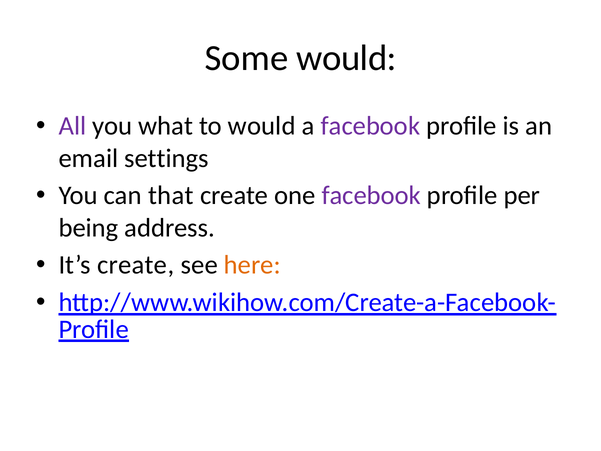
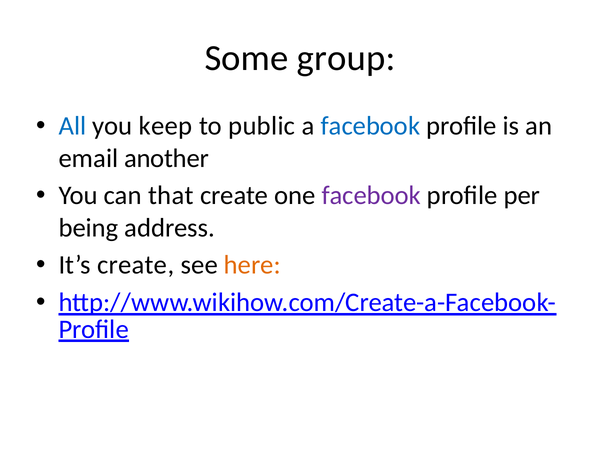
Some would: would -> group
All colour: purple -> blue
what: what -> keep
to would: would -> public
facebook at (370, 126) colour: purple -> blue
settings: settings -> another
